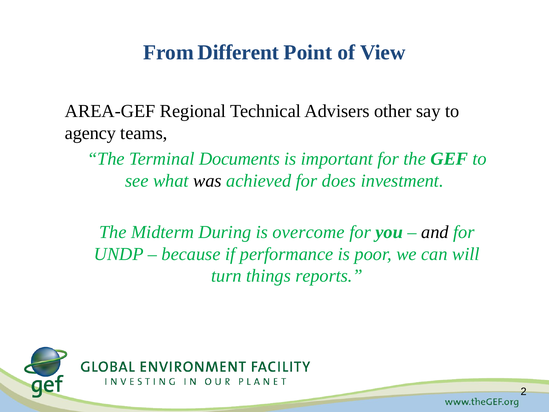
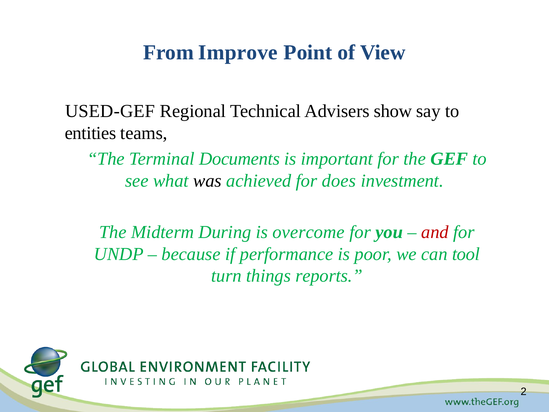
Different: Different -> Improve
AREA-GEF: AREA-GEF -> USED-GEF
other: other -> show
agency: agency -> entities
and colour: black -> red
will: will -> tool
